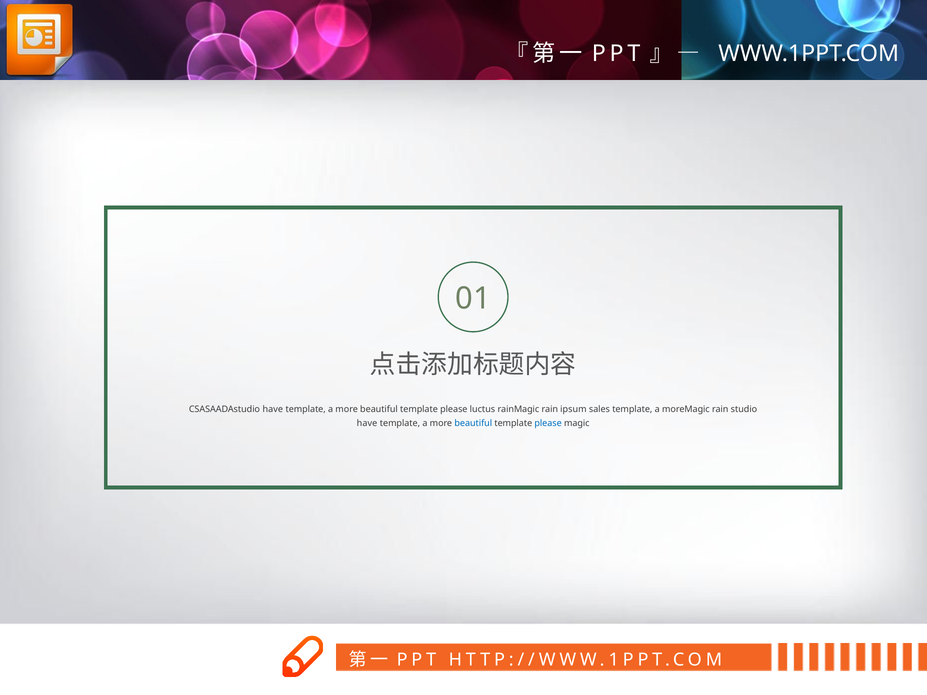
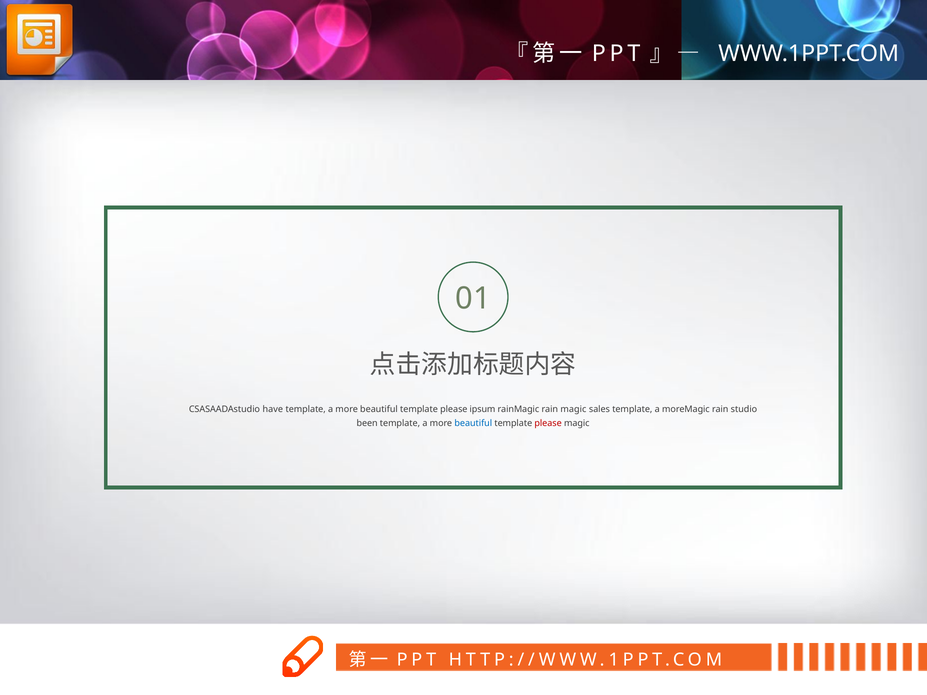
luctus: luctus -> ipsum
rain ipsum: ipsum -> magic
have at (367, 423): have -> been
please at (548, 423) colour: blue -> red
